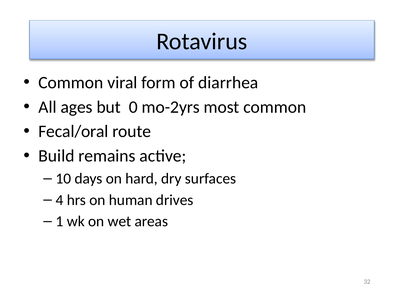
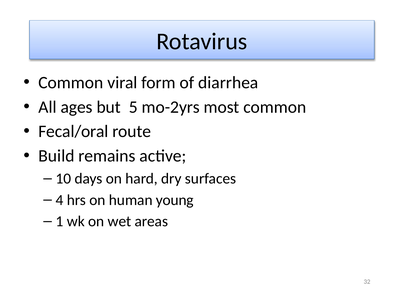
0: 0 -> 5
drives: drives -> young
